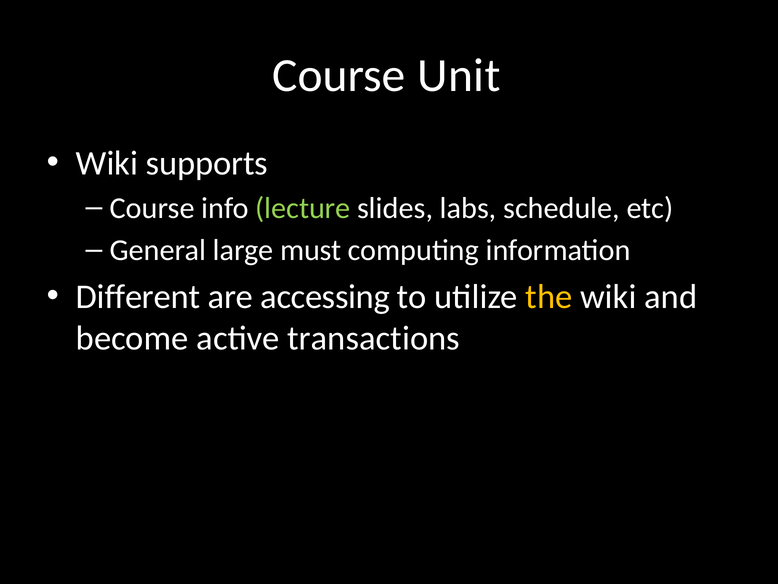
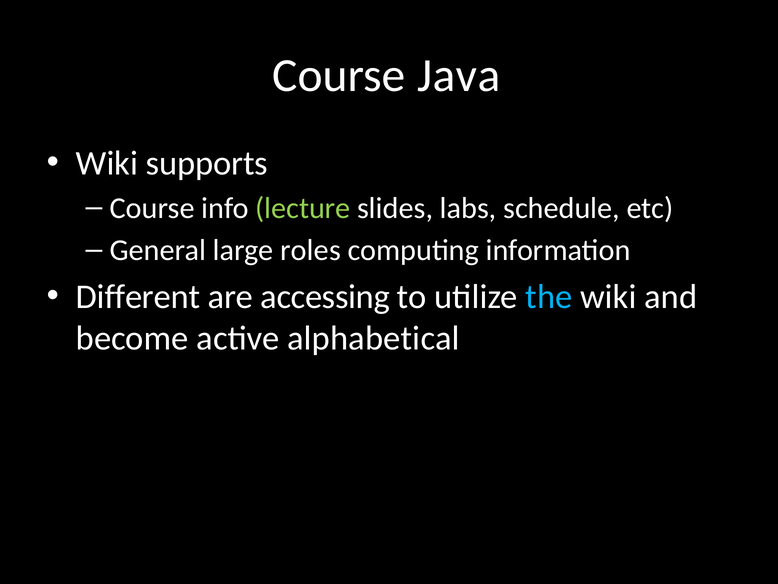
Unit: Unit -> Java
must: must -> roles
the colour: yellow -> light blue
transactions: transactions -> alphabetical
